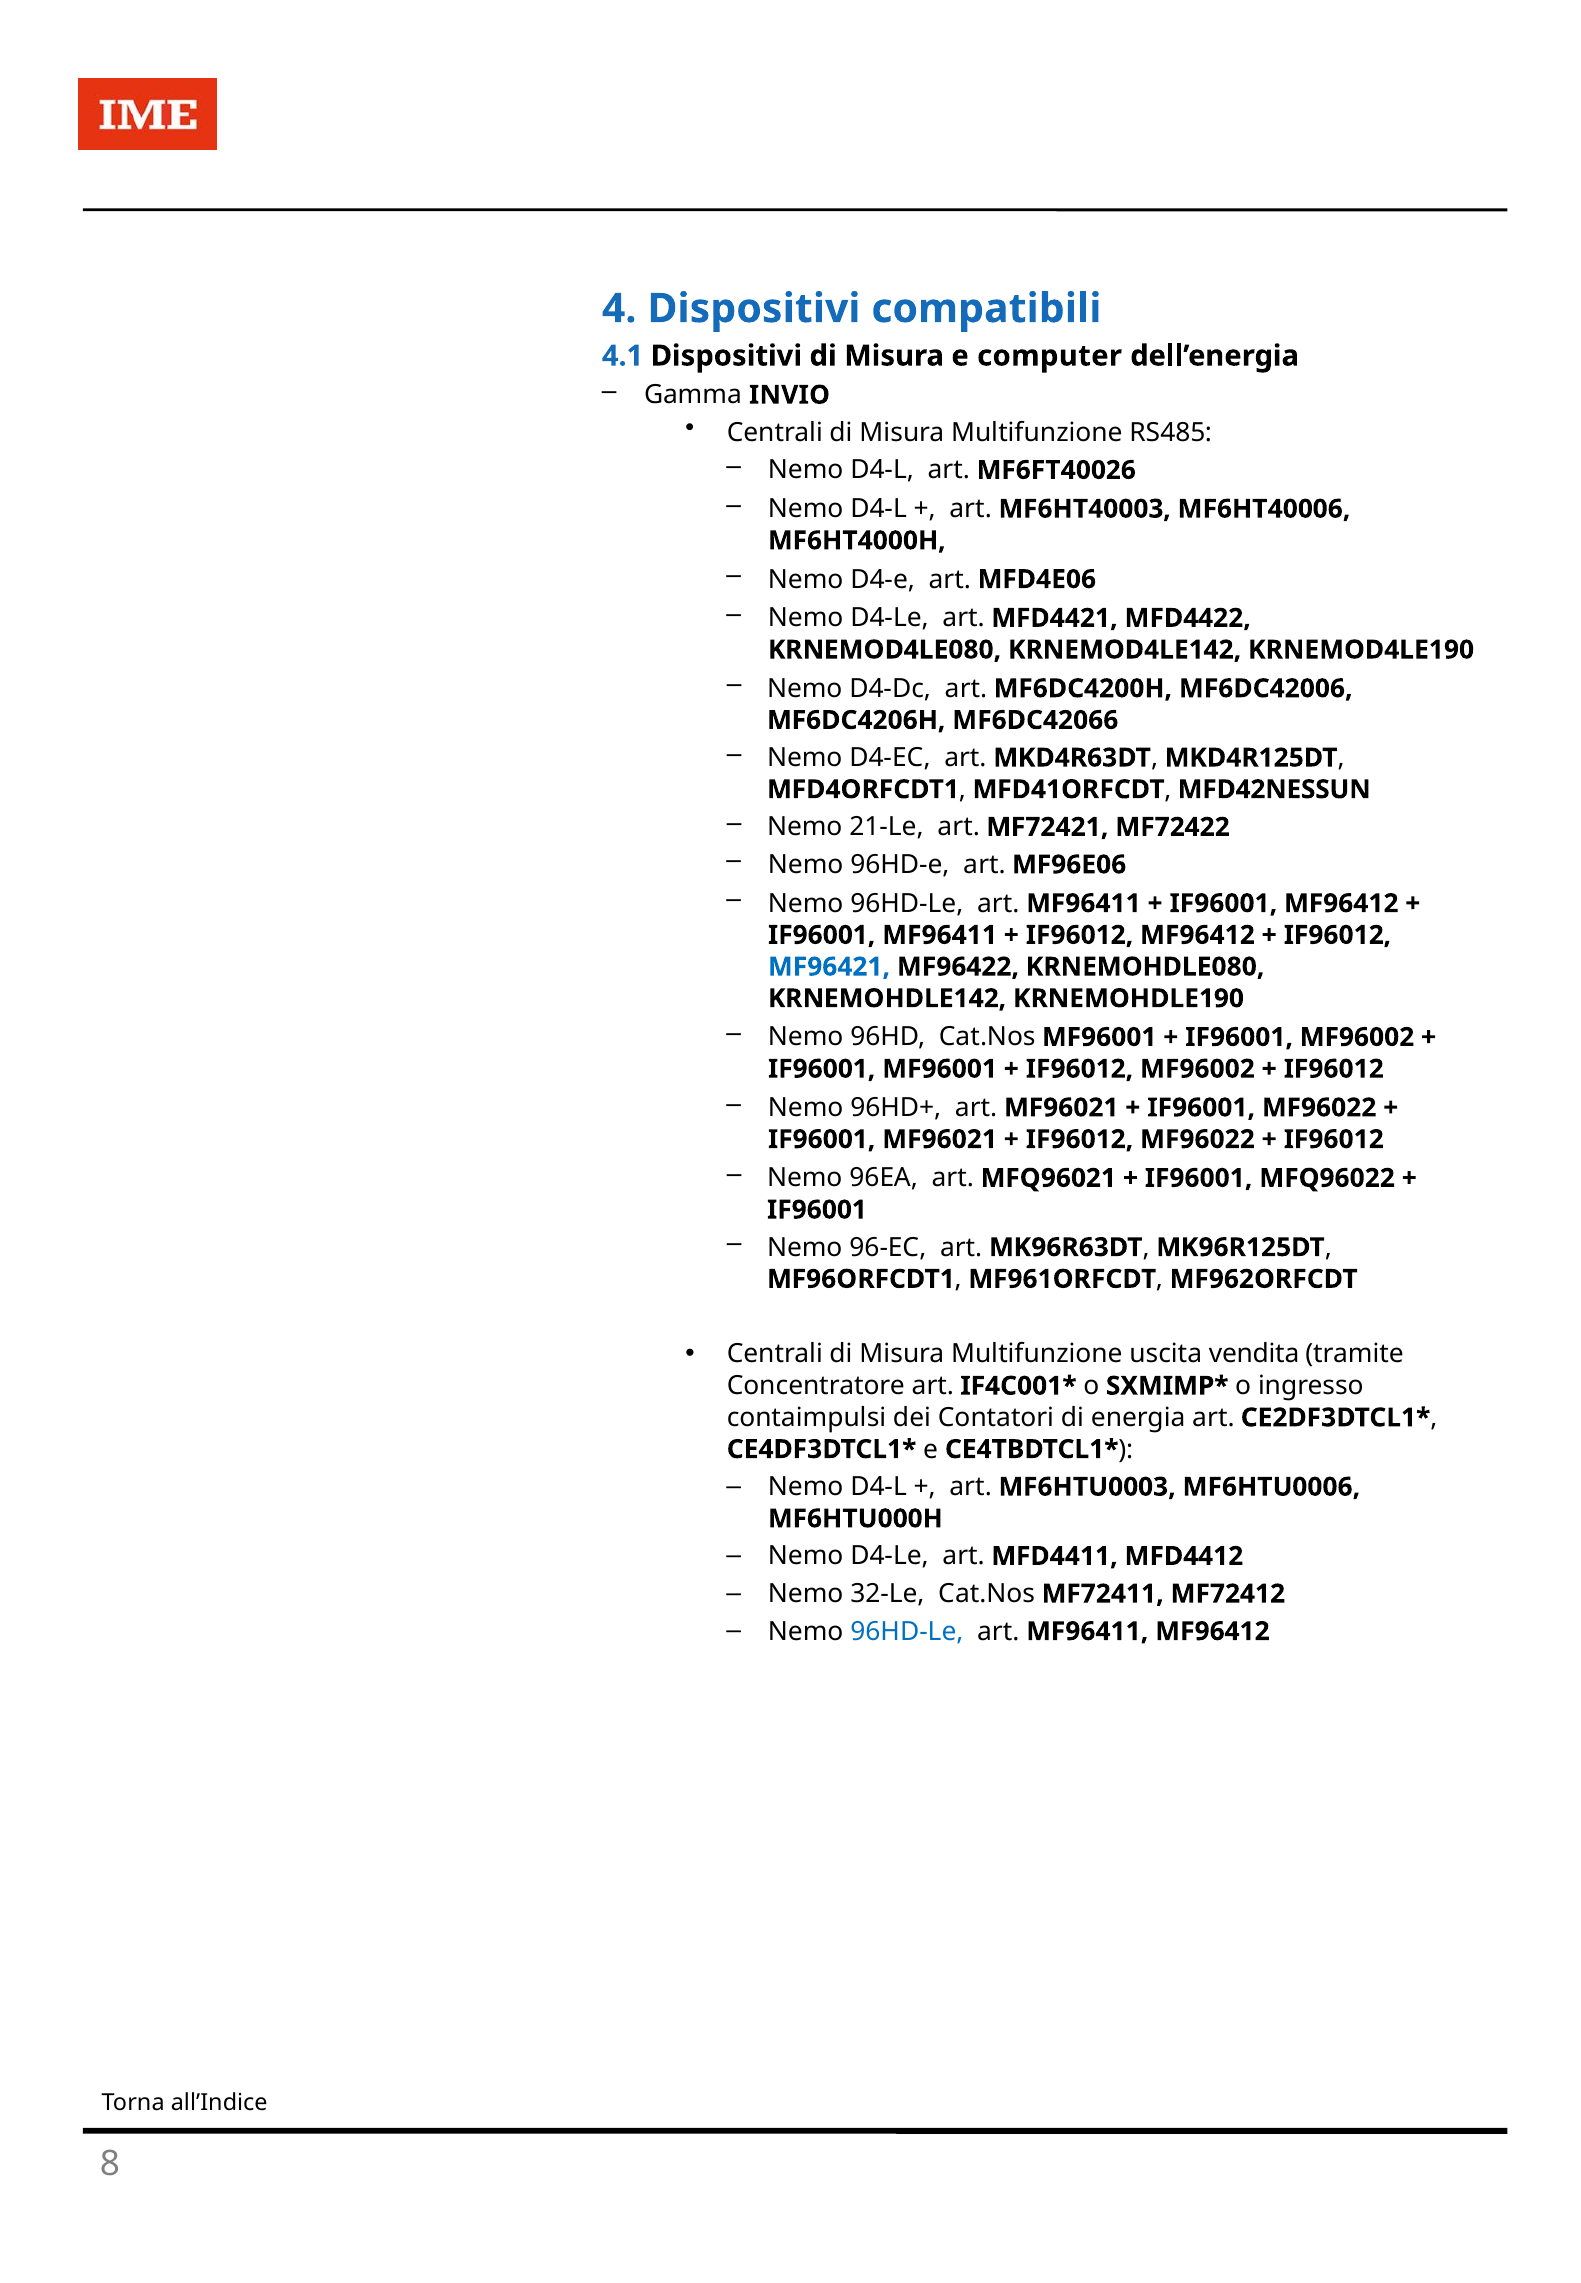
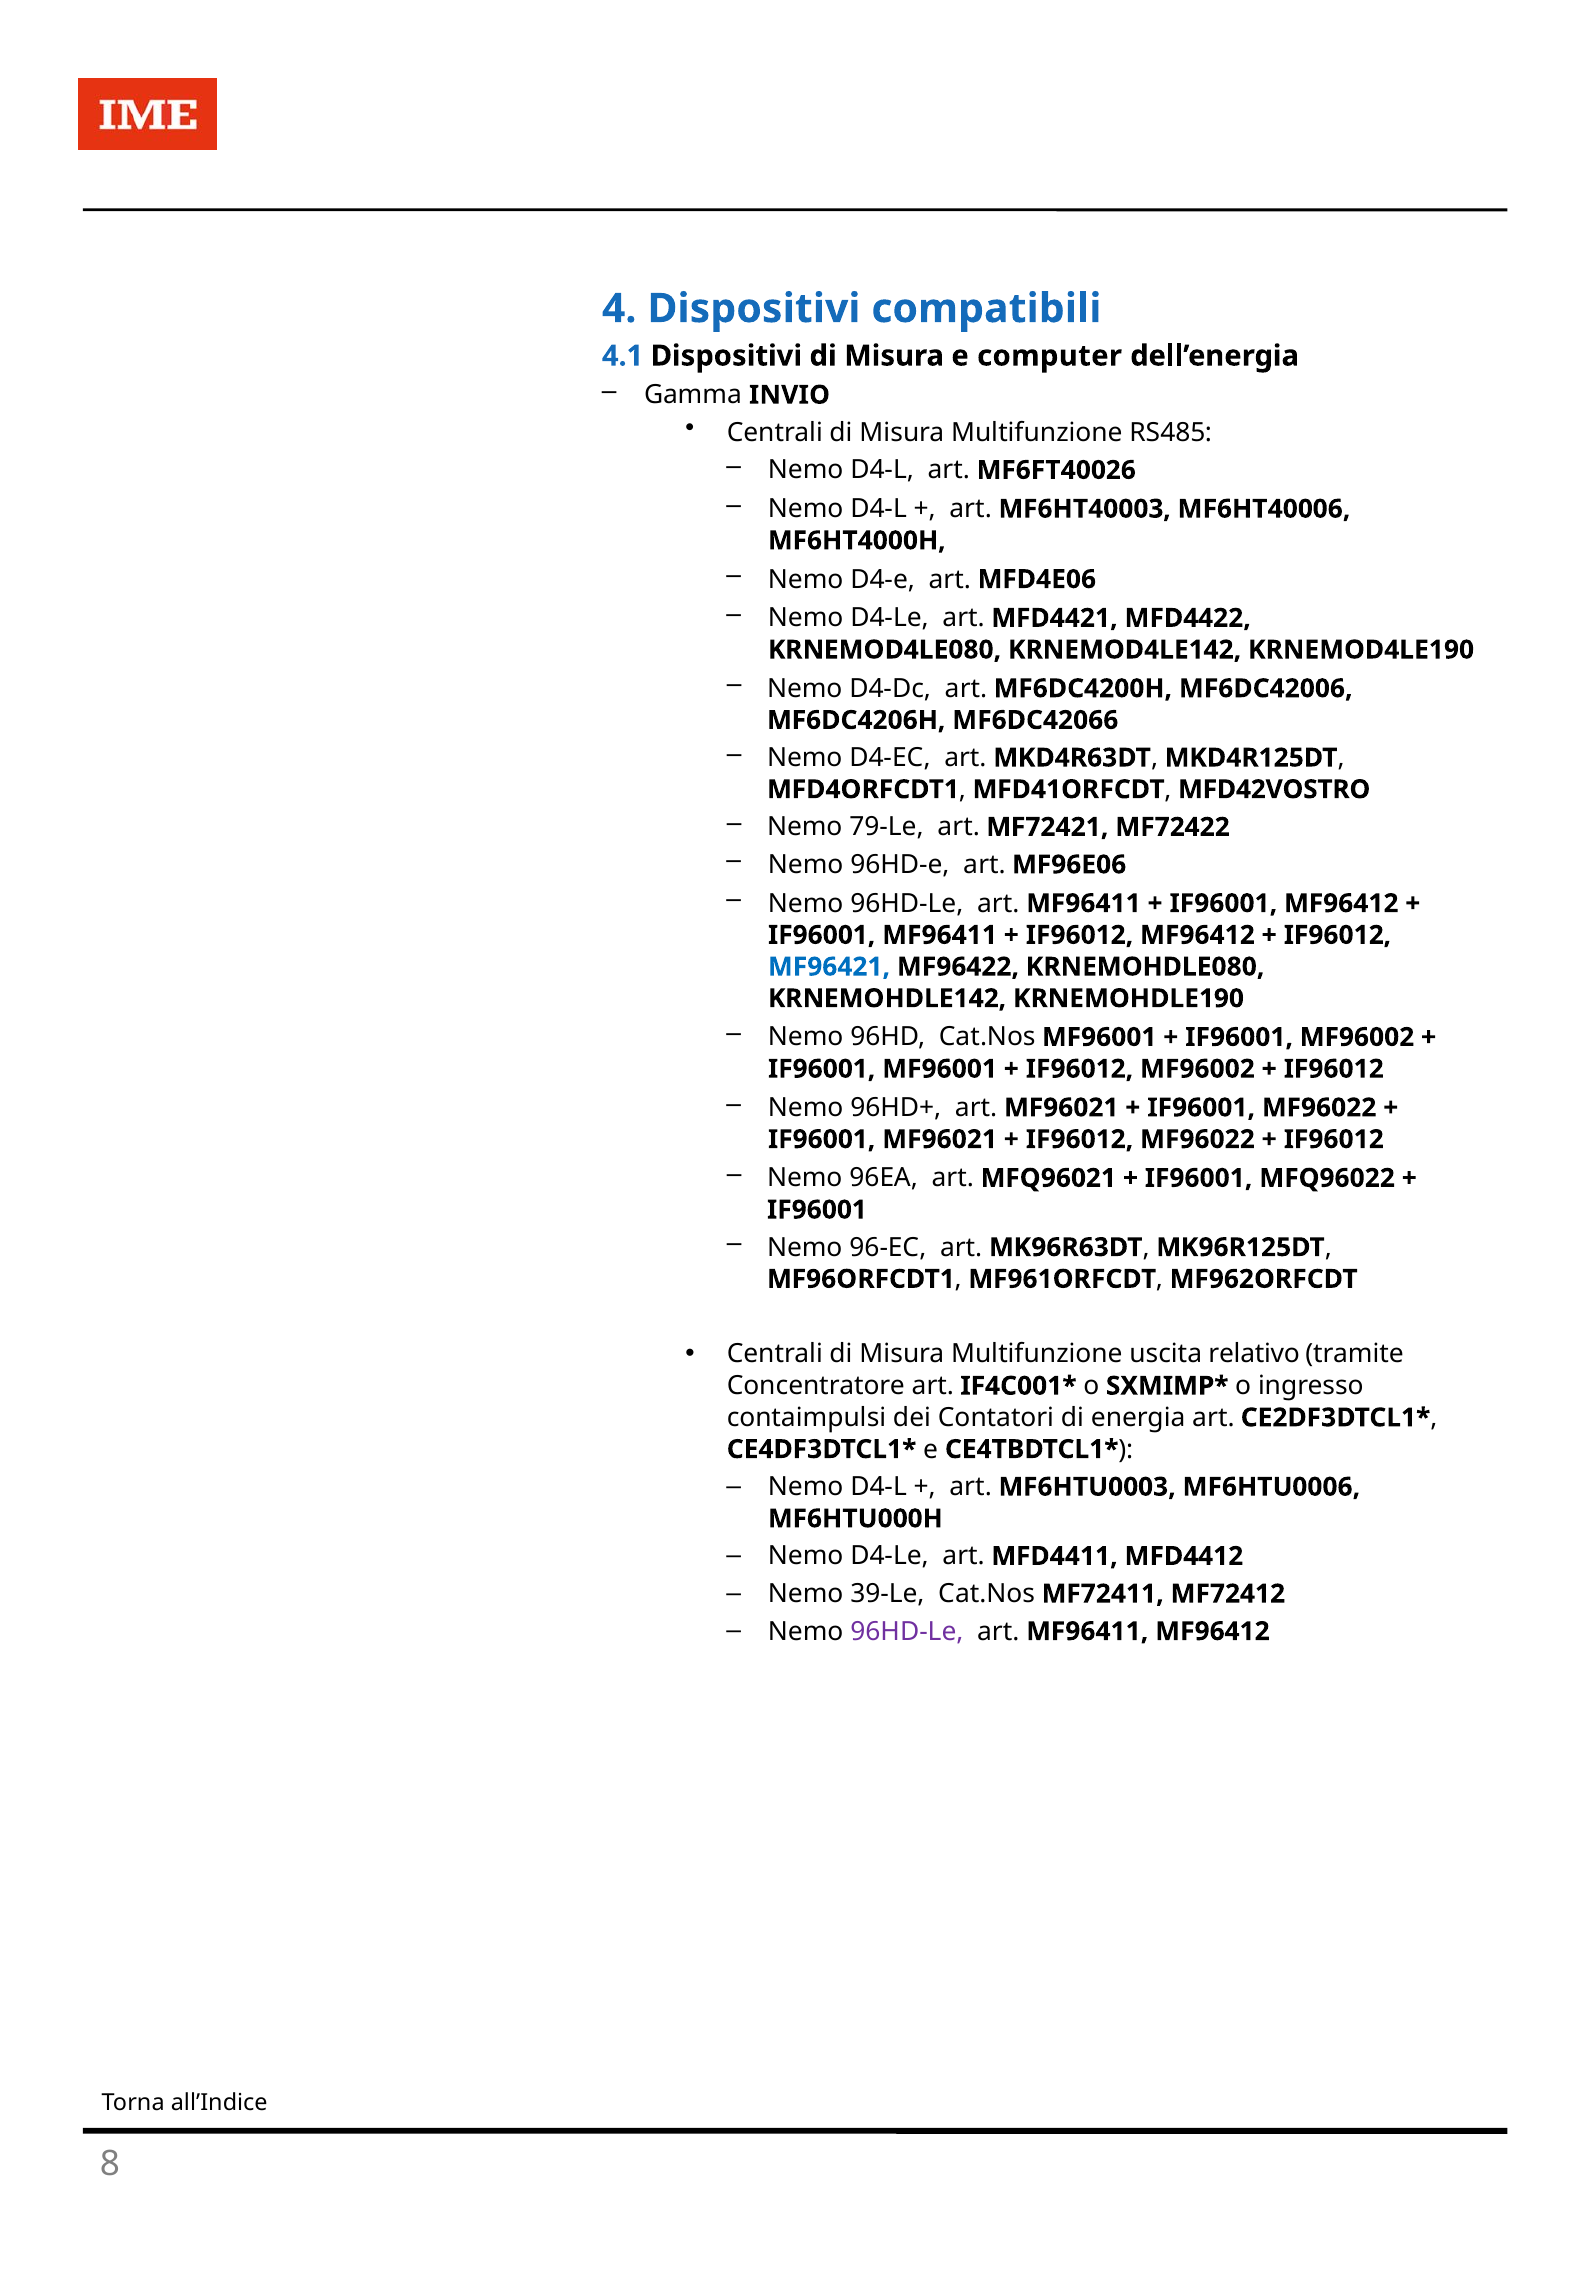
MFD42NESSUN: MFD42NESSUN -> MFD42VOSTRO
21-Le: 21-Le -> 79-Le
vendita: vendita -> relativo
32-Le: 32-Le -> 39-Le
96HD-Le at (907, 1632) colour: blue -> purple
